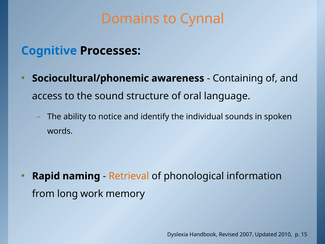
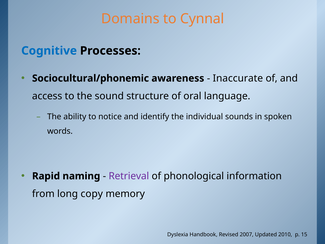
Containing: Containing -> Inaccurate
Retrieval colour: orange -> purple
work: work -> copy
